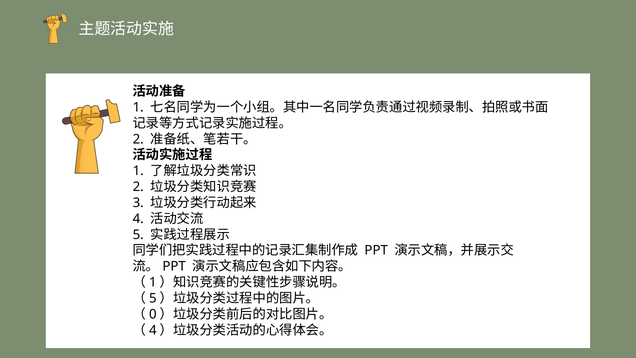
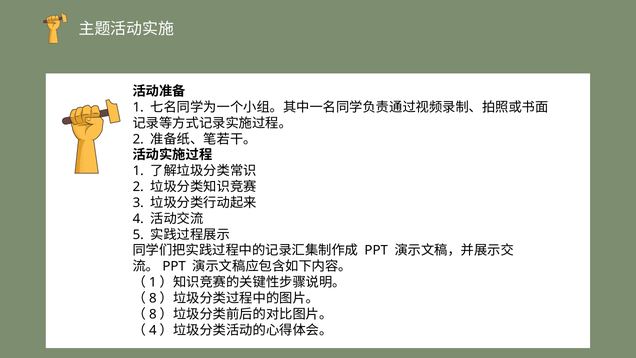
5 at (153, 298): 5 -> 8
0 at (153, 314): 0 -> 8
